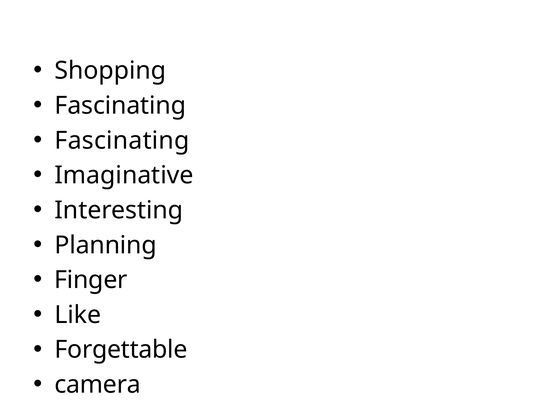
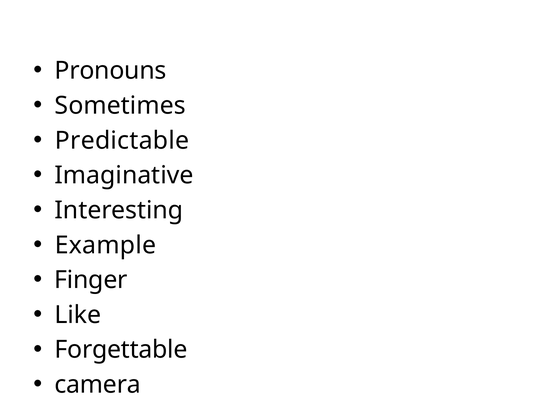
Shopping: Shopping -> Pronouns
Fascinating at (120, 106): Fascinating -> Sometimes
Fascinating at (122, 140): Fascinating -> Predictable
Planning: Planning -> Example
